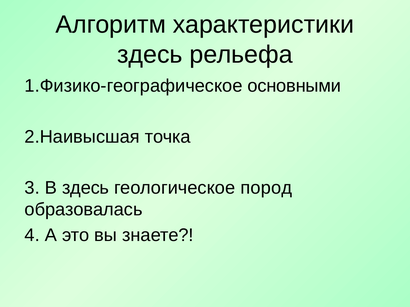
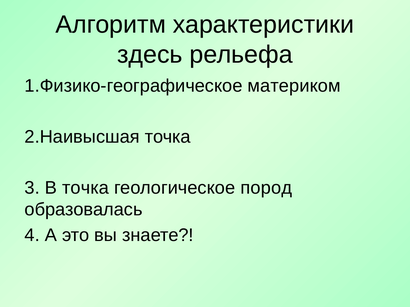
основными: основными -> материком
В здесь: здесь -> точка
